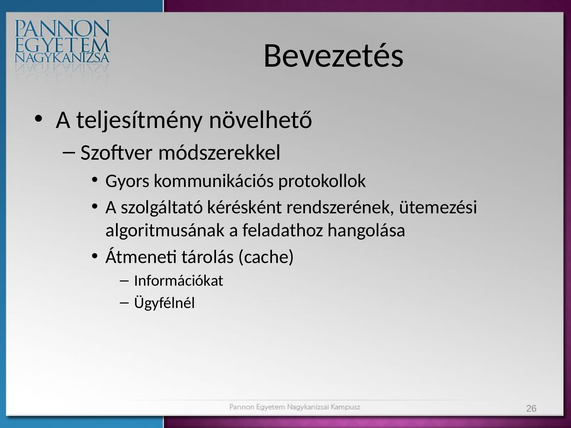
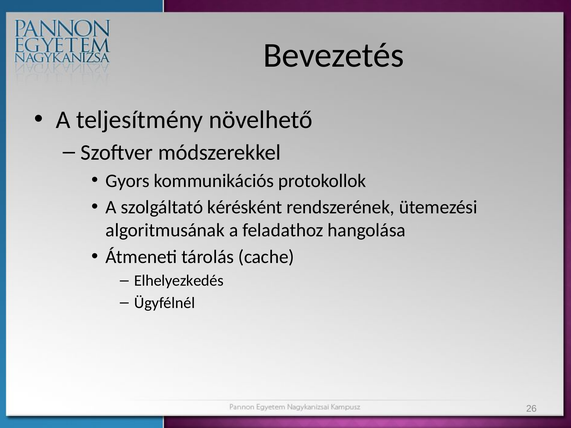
Információkat: Információkat -> Elhelyezkedés
